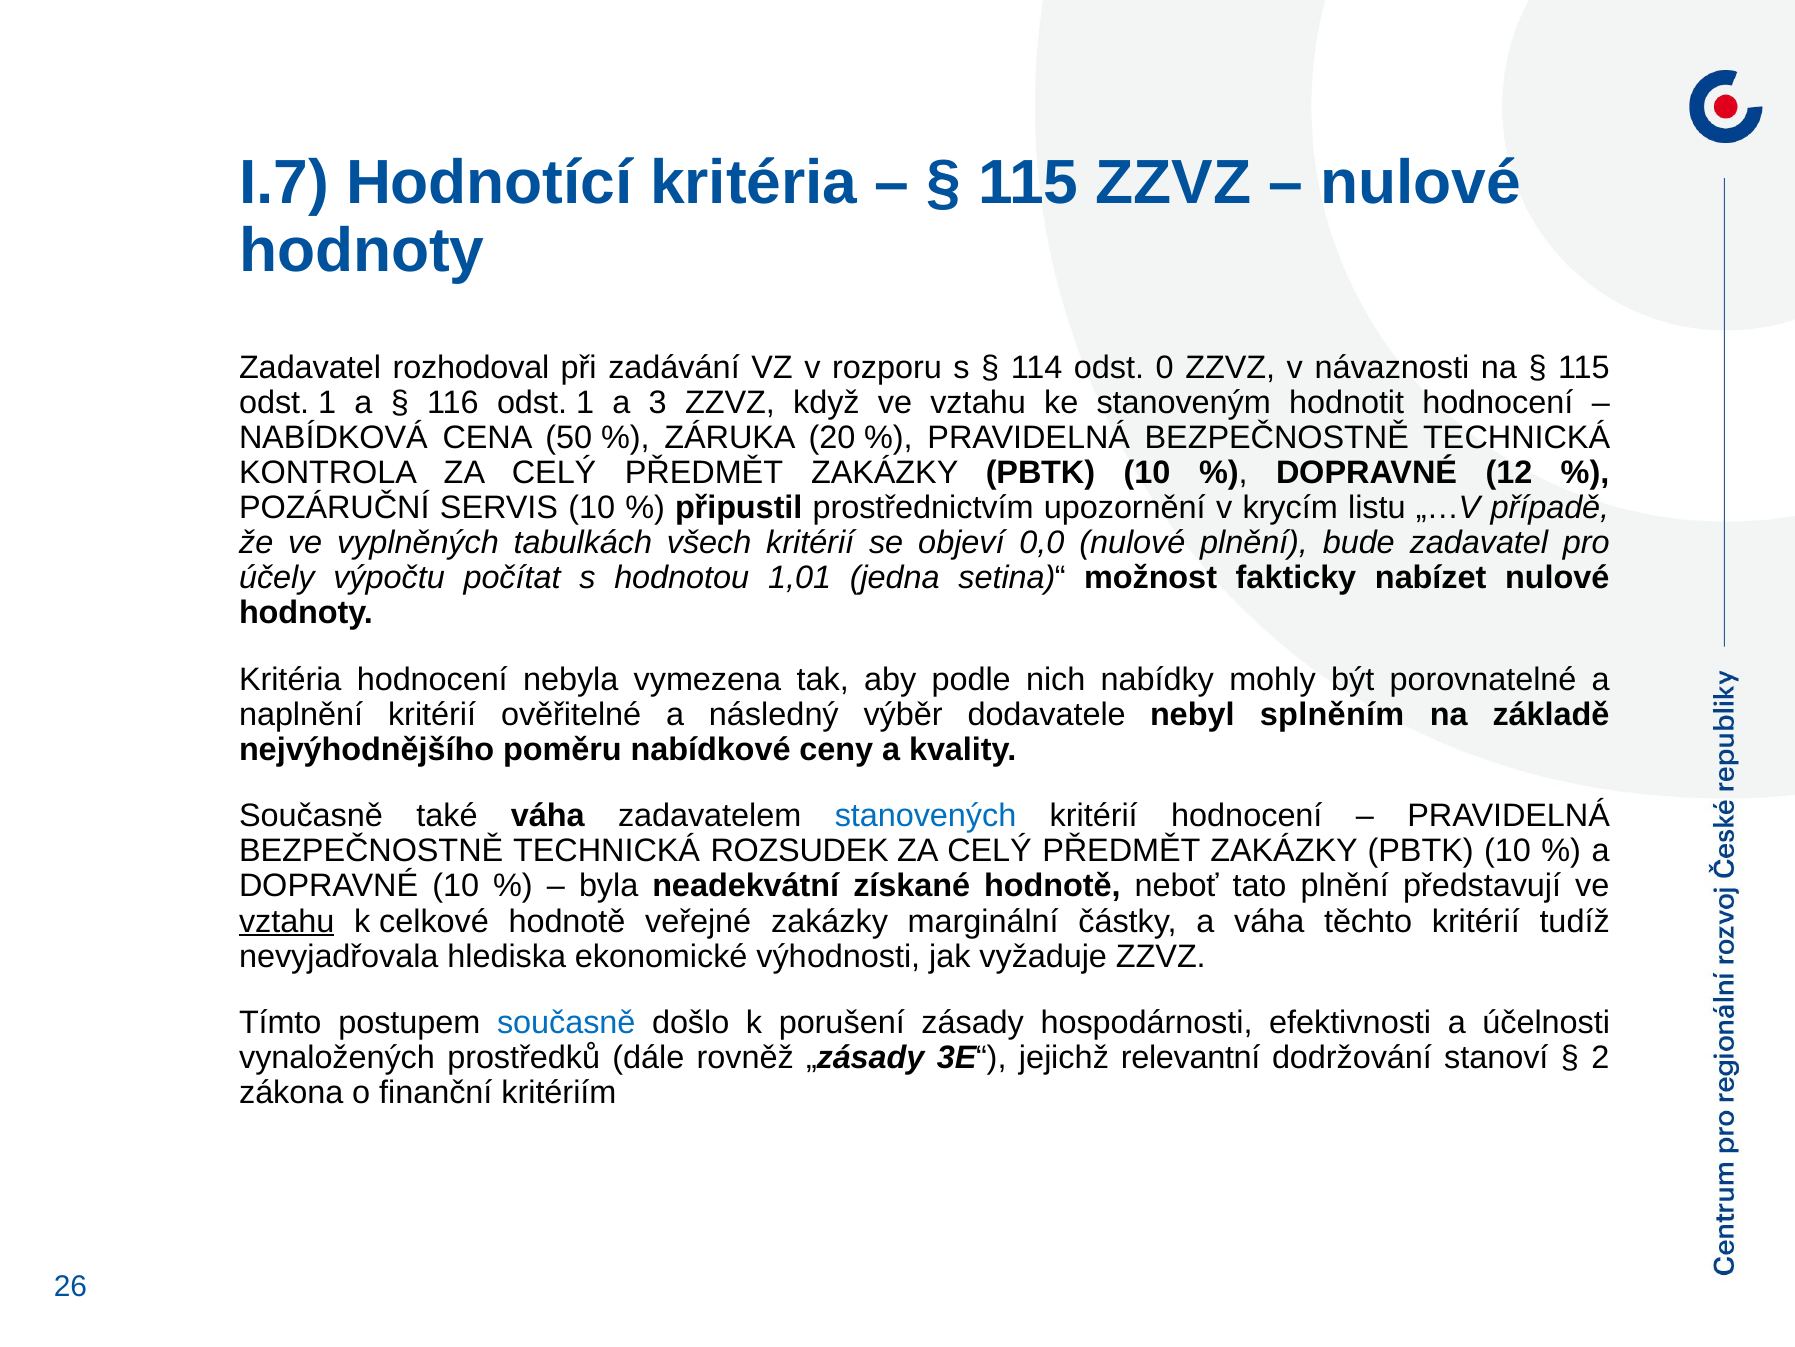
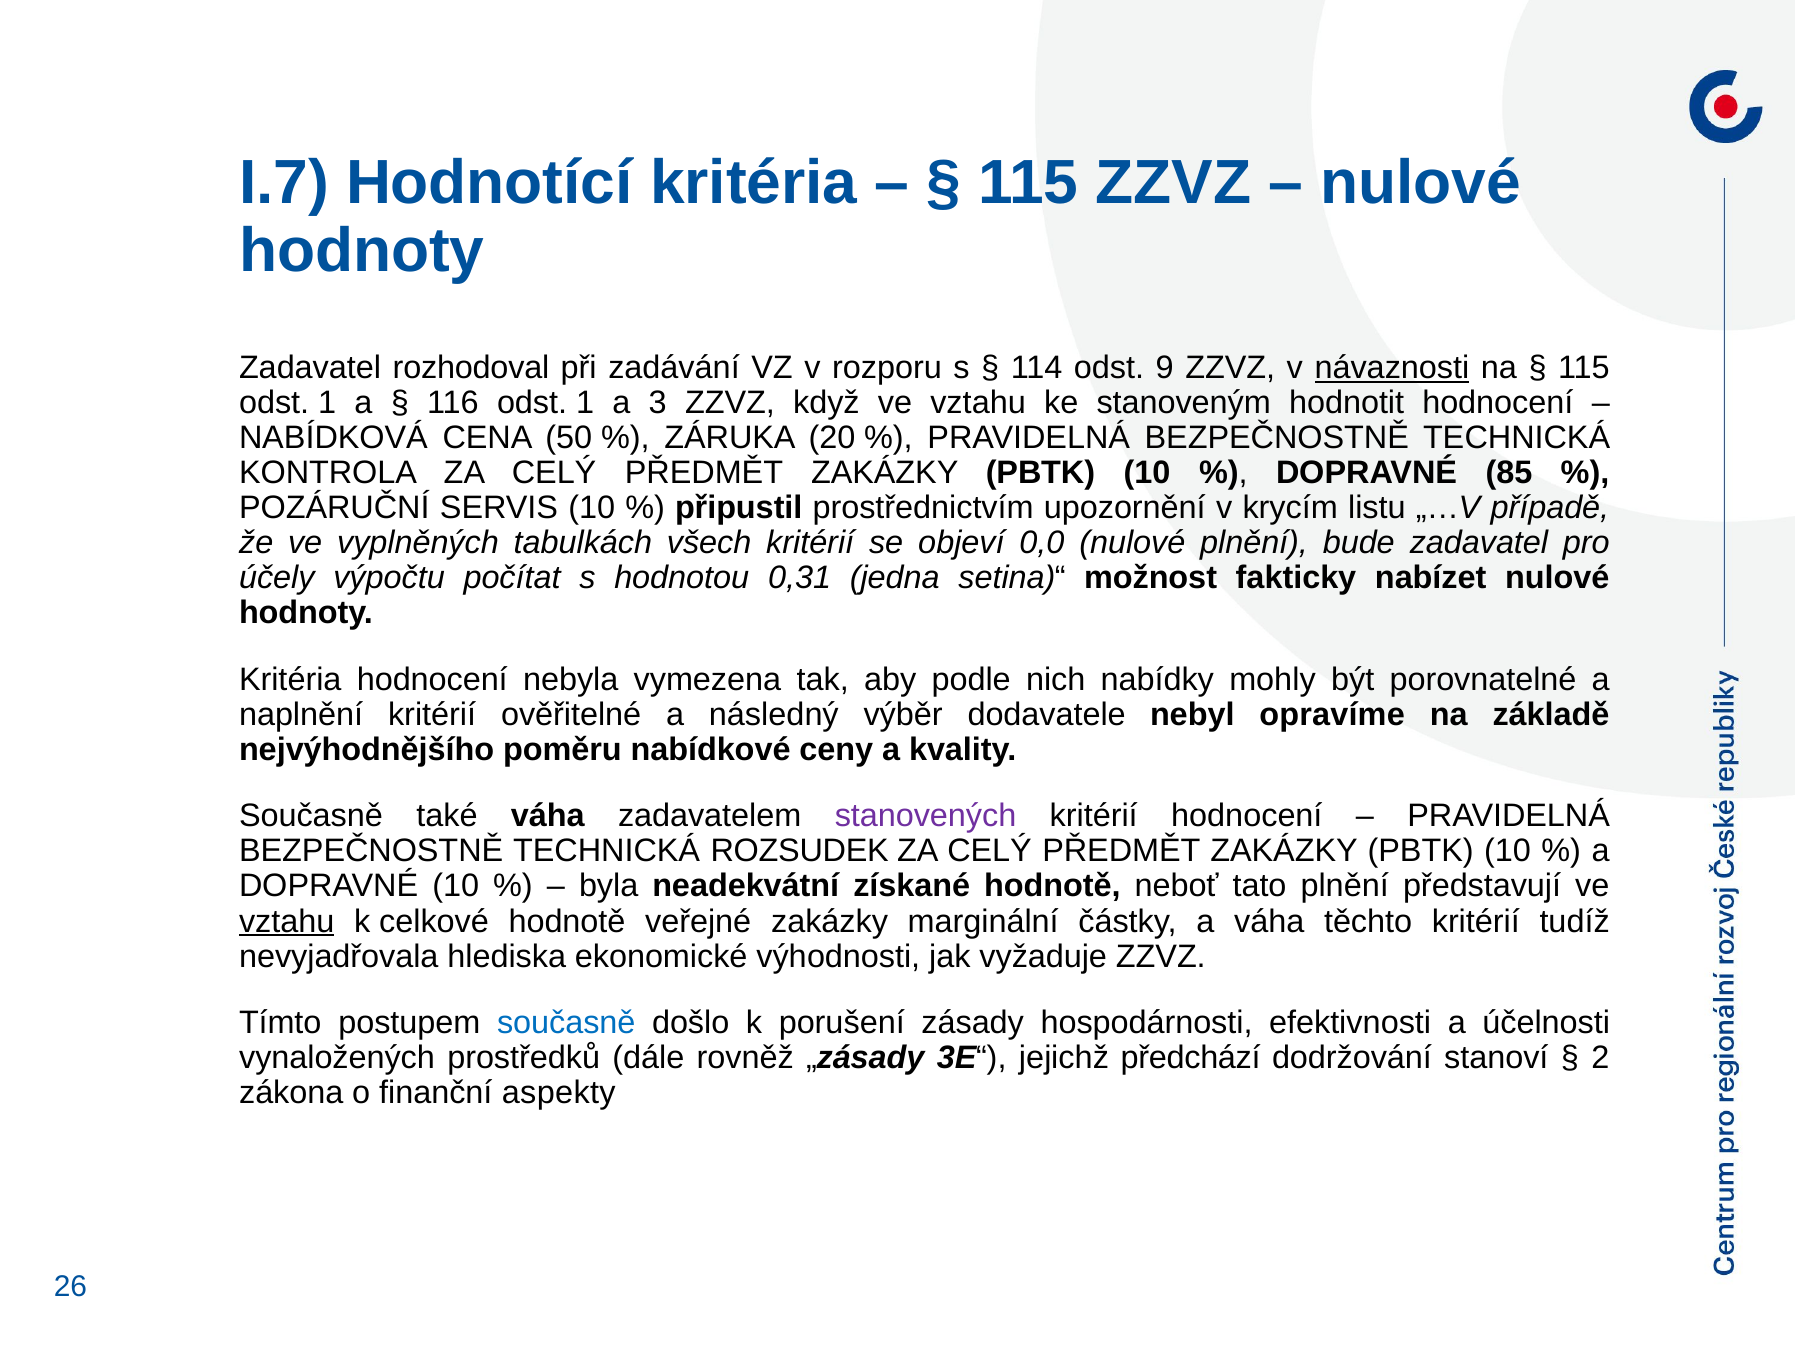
0: 0 -> 9
návaznosti underline: none -> present
12: 12 -> 85
1,01: 1,01 -> 0,31
splněním: splněním -> opravíme
stanovených colour: blue -> purple
relevantní: relevantní -> předchází
kritériím: kritériím -> aspekty
